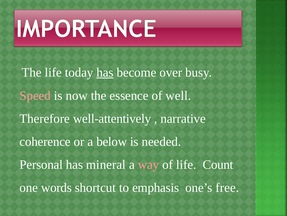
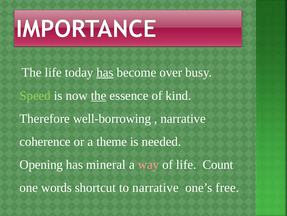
Speed colour: pink -> light green
the at (99, 95) underline: none -> present
well: well -> kind
well-attentively: well-attentively -> well-borrowing
below: below -> theme
Personal: Personal -> Opening
to emphasis: emphasis -> narrative
